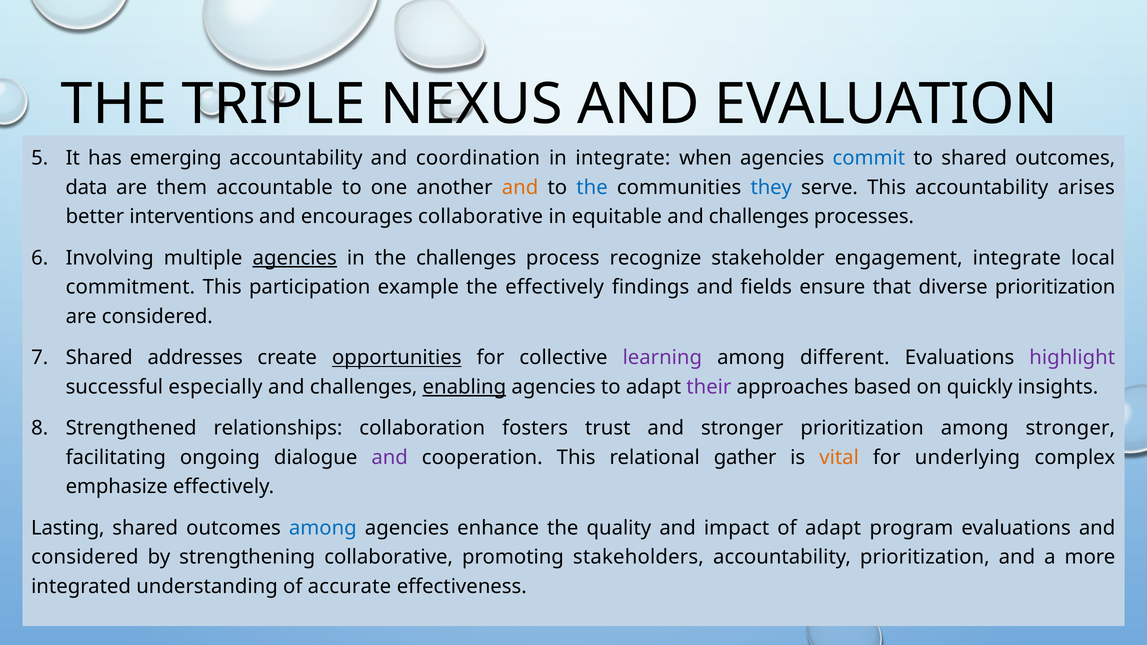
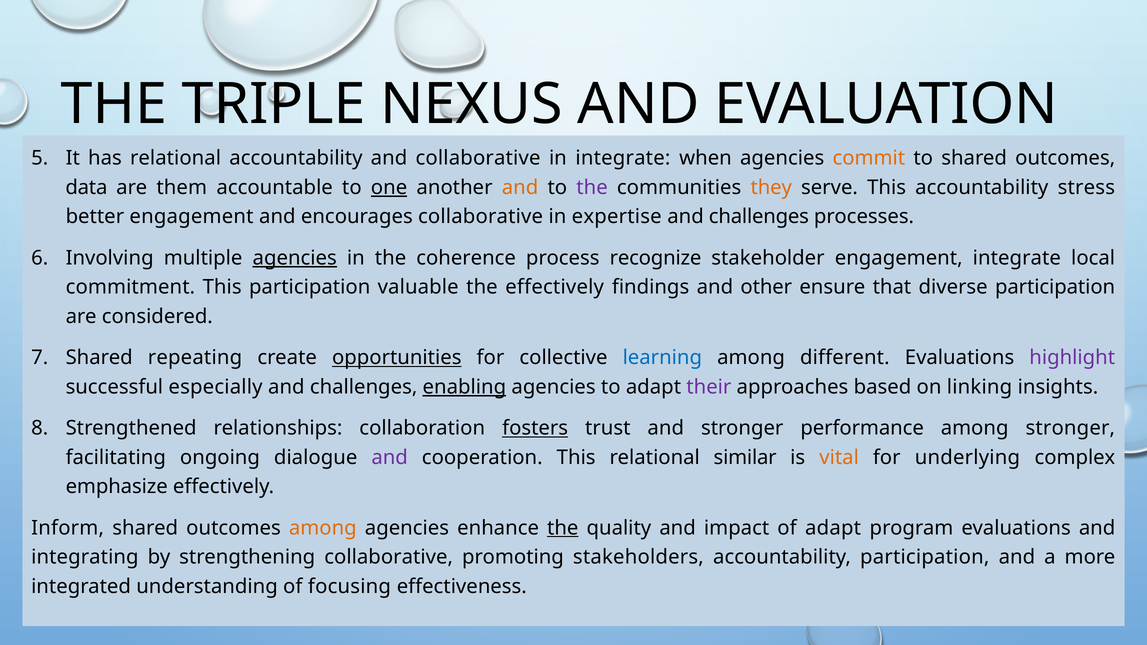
has emerging: emerging -> relational
and coordination: coordination -> collaborative
commit colour: blue -> orange
one underline: none -> present
the at (592, 188) colour: blue -> purple
they colour: blue -> orange
arises: arises -> stress
better interventions: interventions -> engagement
equitable: equitable -> expertise
the challenges: challenges -> coherence
example: example -> valuable
fields: fields -> other
diverse prioritization: prioritization -> participation
addresses: addresses -> repeating
learning colour: purple -> blue
quickly: quickly -> linking
fosters underline: none -> present
stronger prioritization: prioritization -> performance
gather: gather -> similar
Lasting: Lasting -> Inform
among at (323, 528) colour: blue -> orange
the at (563, 528) underline: none -> present
considered at (85, 557): considered -> integrating
accountability prioritization: prioritization -> participation
accurate: accurate -> focusing
